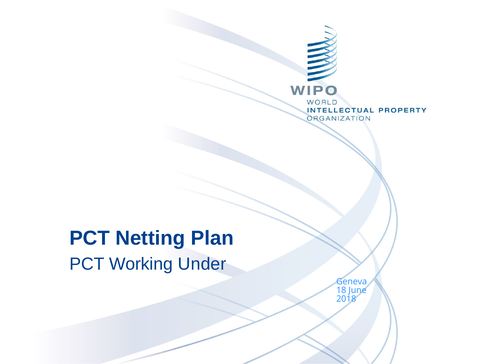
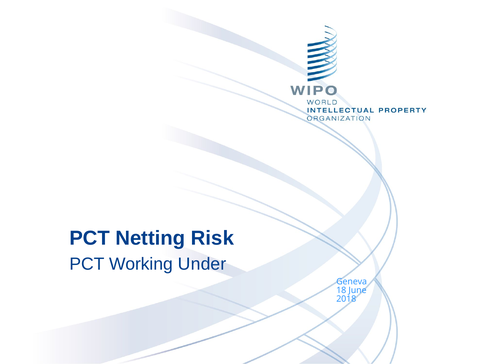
Plan: Plan -> Risk
